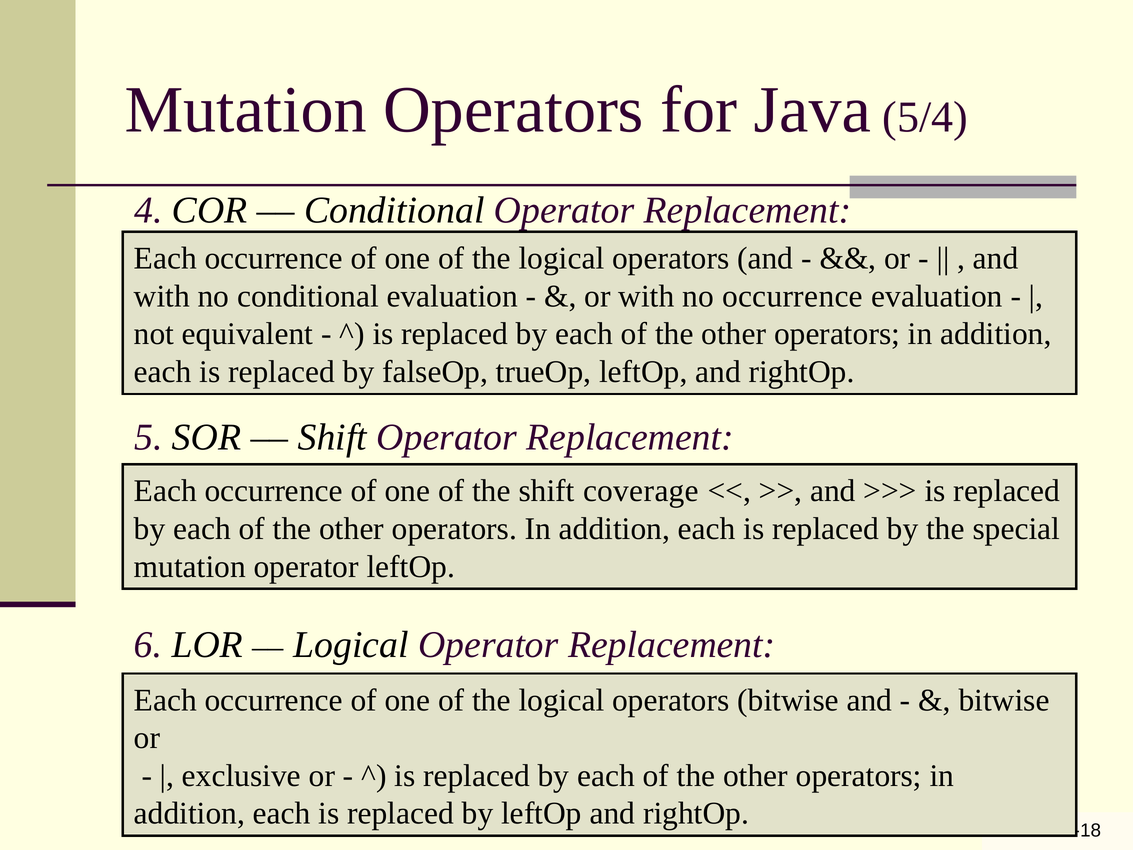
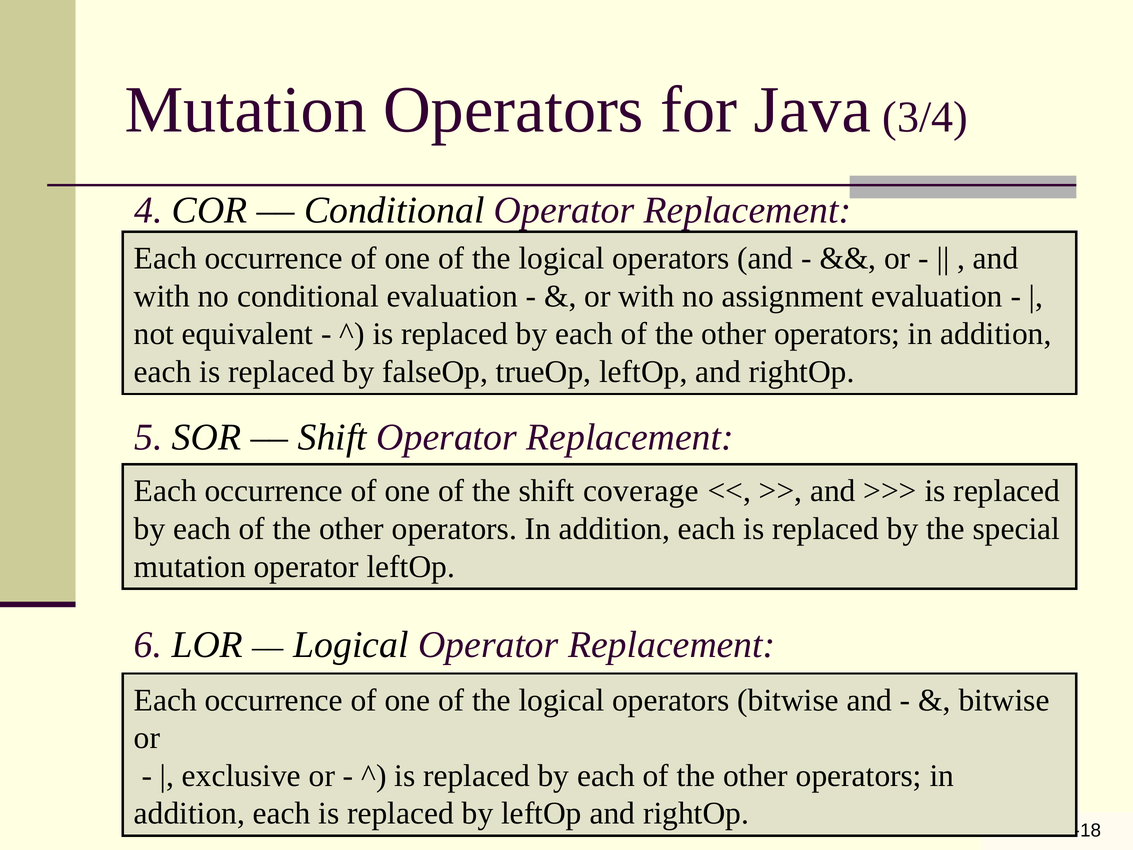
5/4: 5/4 -> 3/4
no occurrence: occurrence -> assignment
